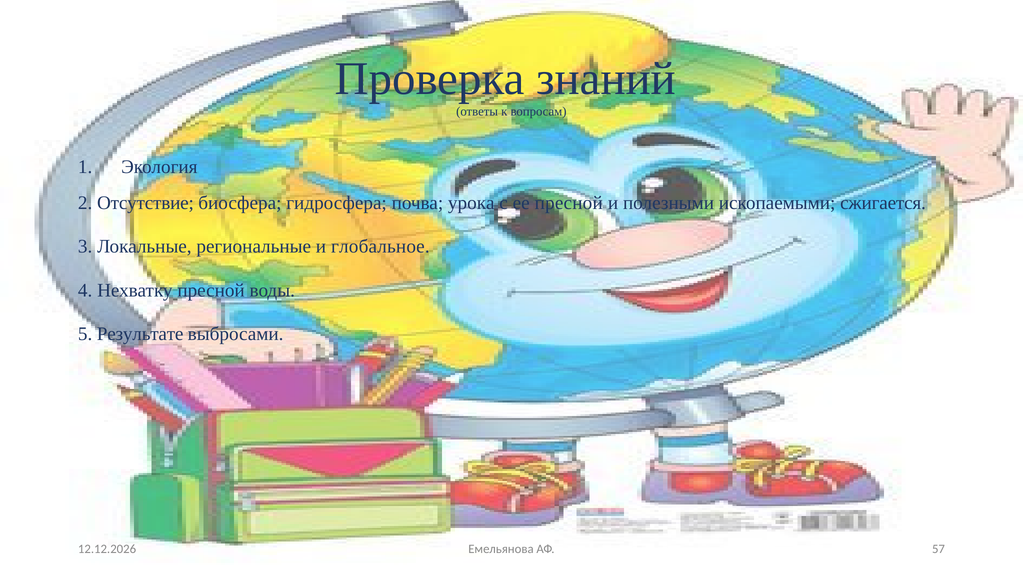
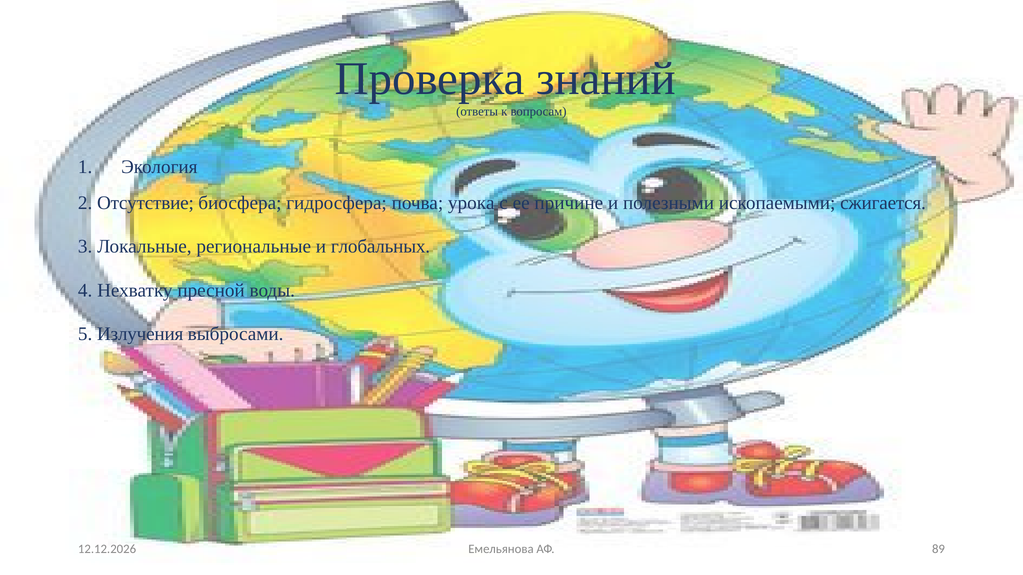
ее пресной: пресной -> причине
глобальное: глобальное -> глобальных
Результате: Результате -> Излучения
57: 57 -> 89
